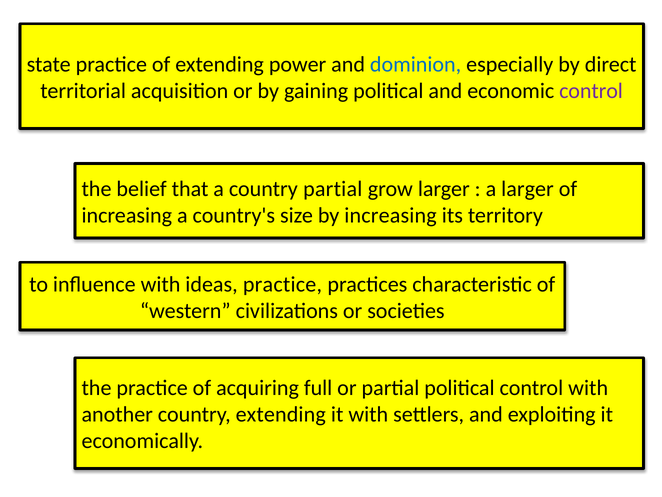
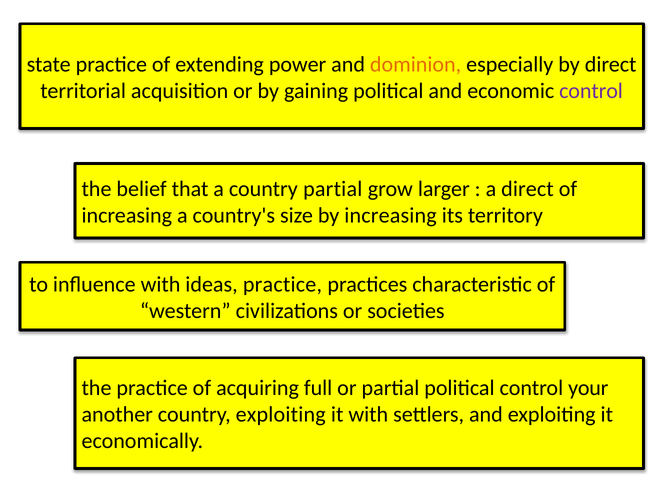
dominion colour: blue -> orange
a larger: larger -> direct
control with: with -> your
country extending: extending -> exploiting
